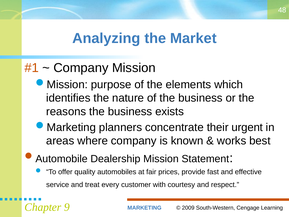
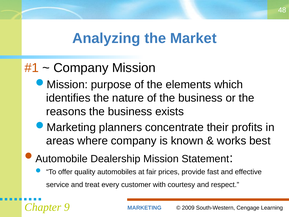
urgent: urgent -> profits
